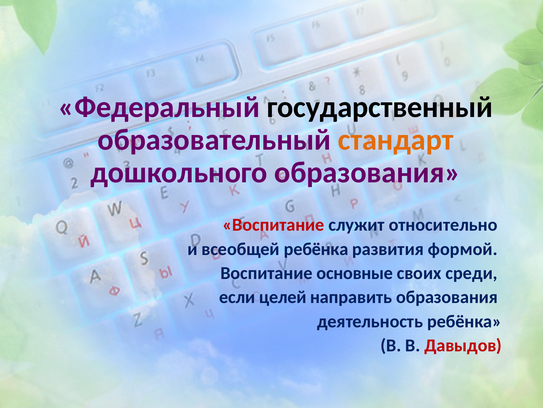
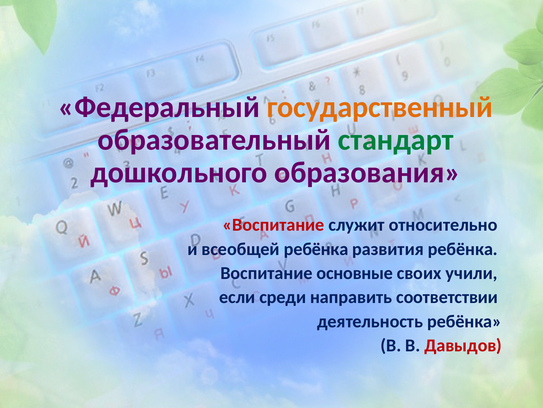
государственный colour: black -> orange
стандарт colour: orange -> green
развития формой: формой -> ребёнка
среди: среди -> учили
целей: целей -> среди
направить образования: образования -> соответствии
